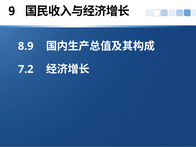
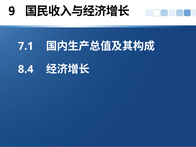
8.9: 8.9 -> 7.1
7.2: 7.2 -> 8.4
